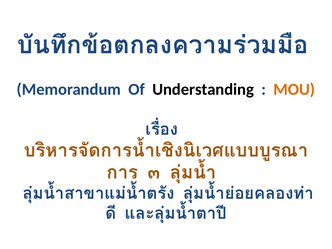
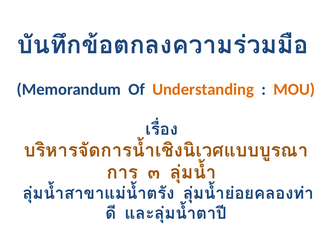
Understanding colour: black -> orange
